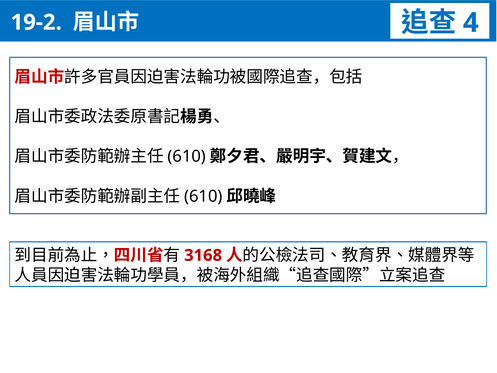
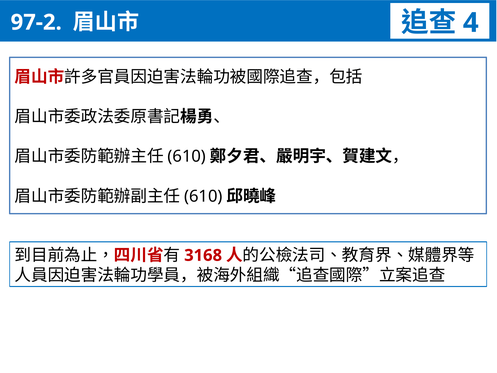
19-2: 19-2 -> 97-2
